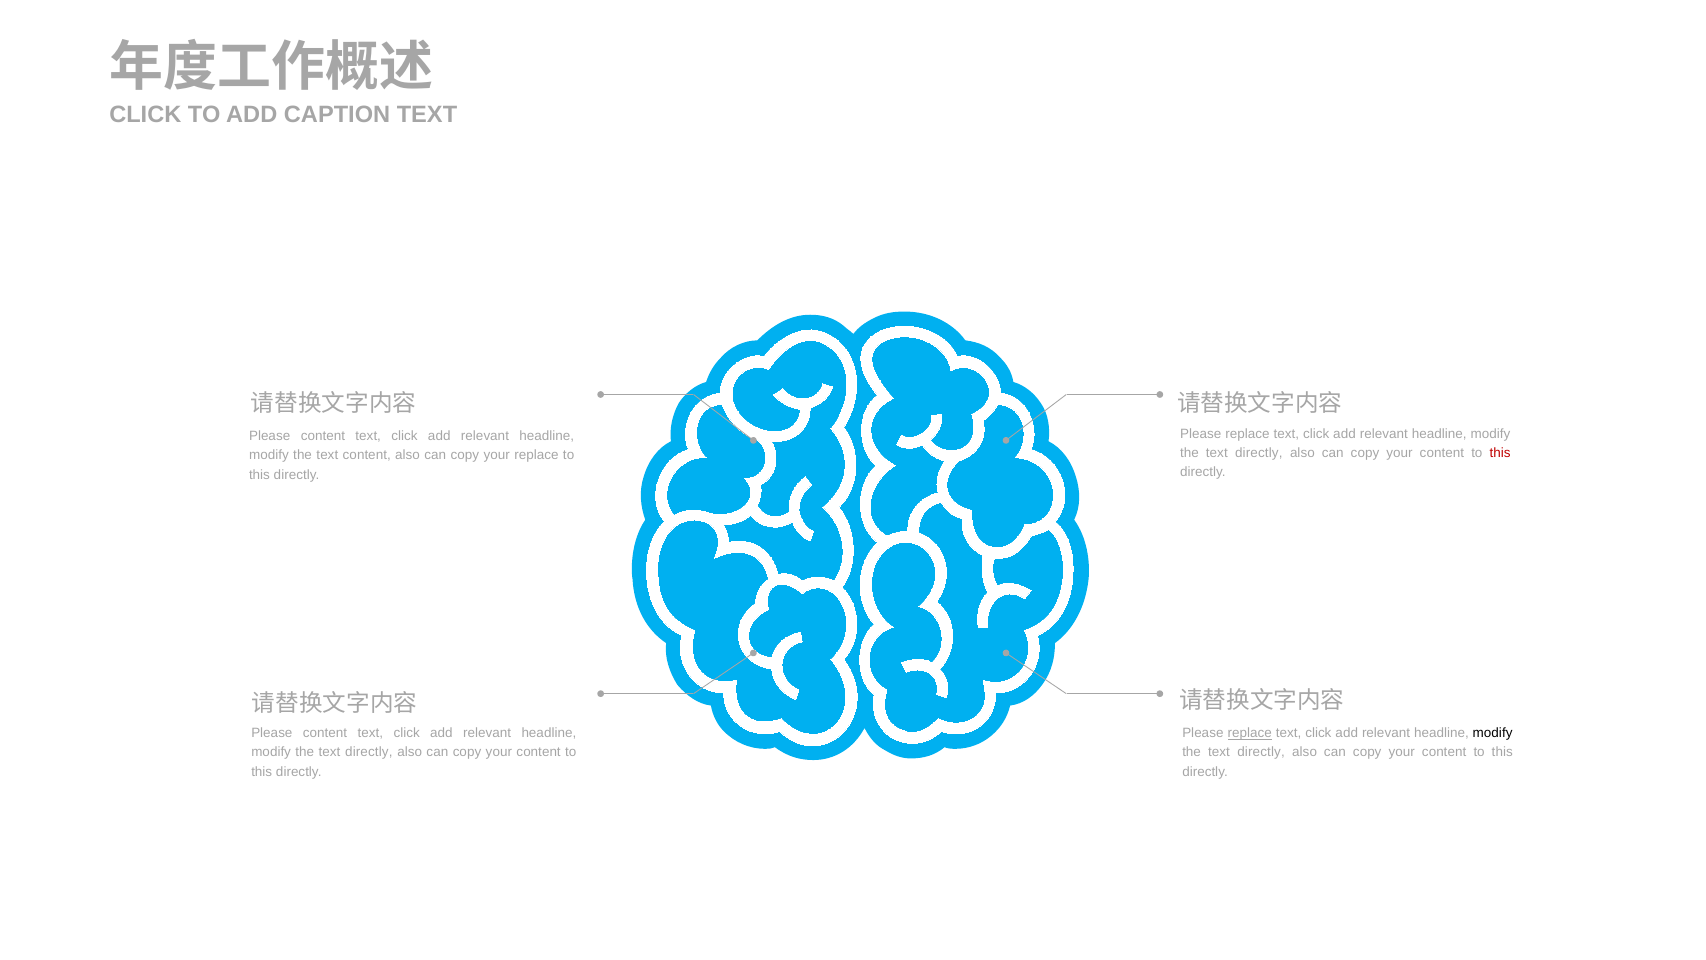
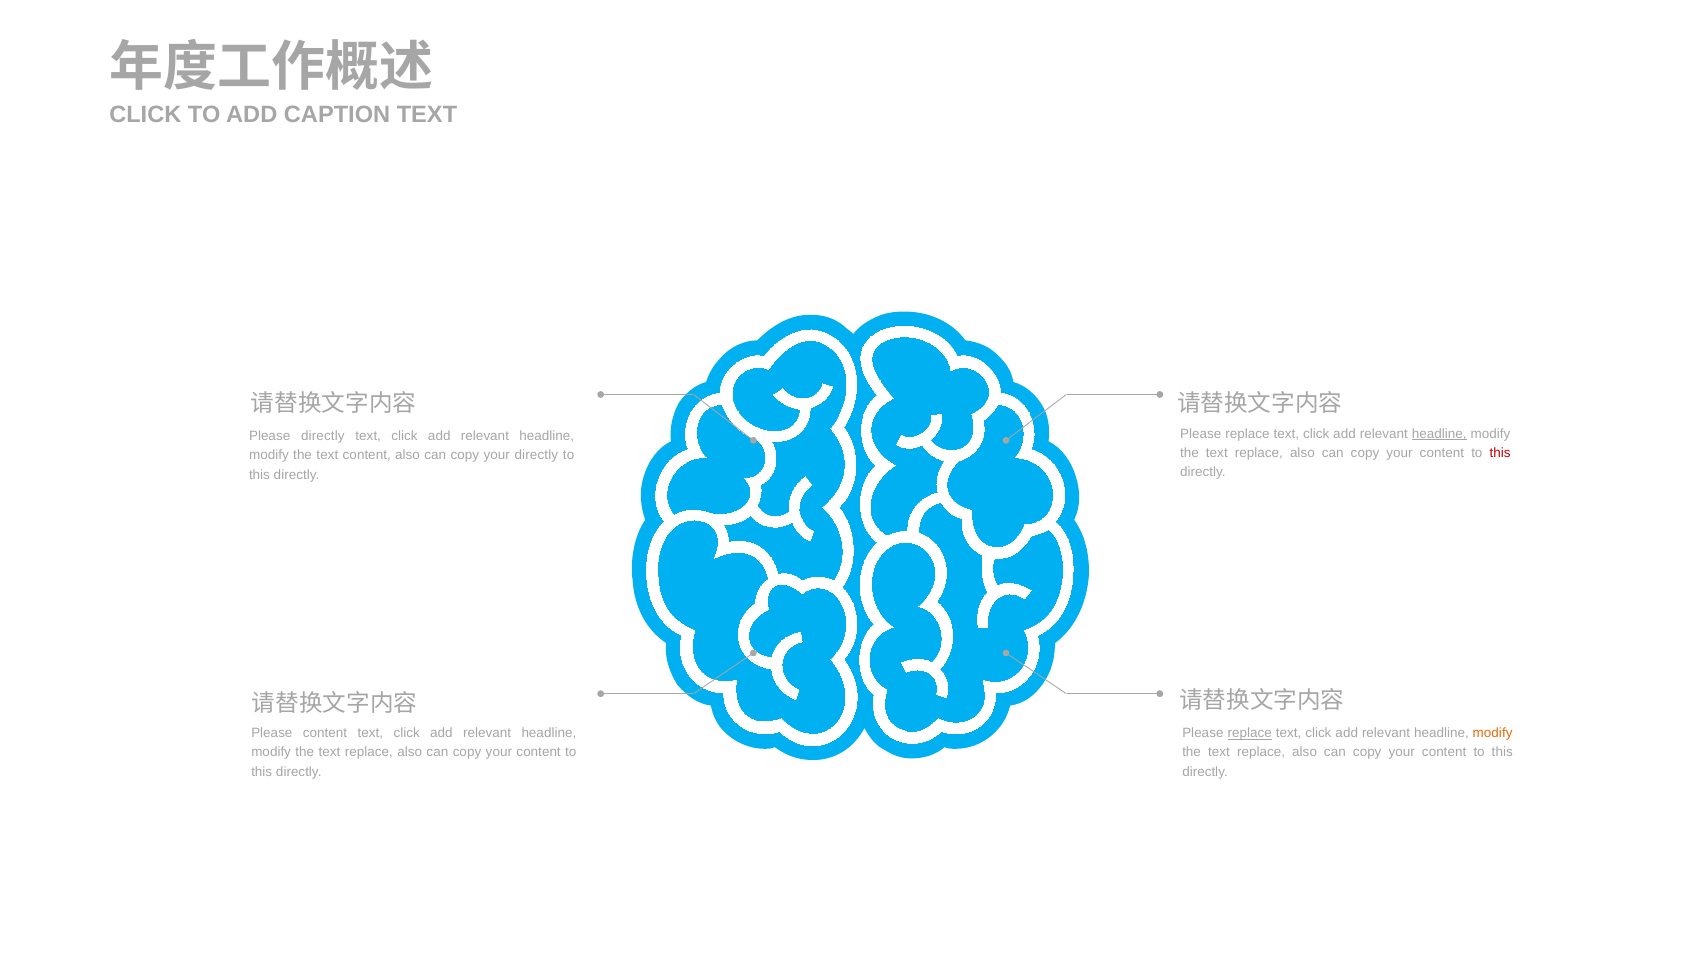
headline at (1439, 434) underline: none -> present
content at (323, 436): content -> directly
directly at (1259, 453): directly -> replace
your replace: replace -> directly
modify at (1493, 733) colour: black -> orange
directly at (369, 752): directly -> replace
directly at (1261, 752): directly -> replace
